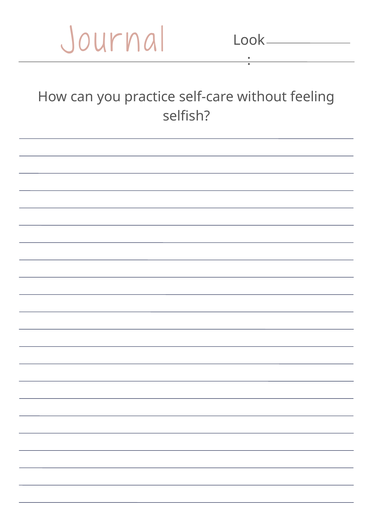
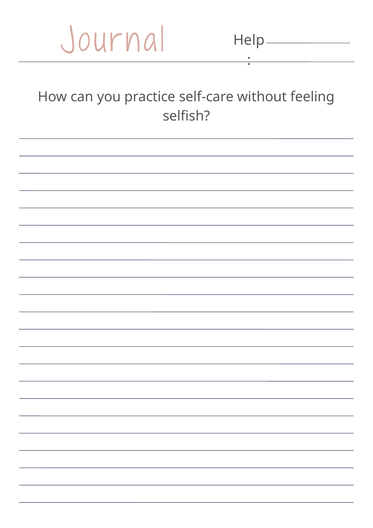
Look: Look -> Help
